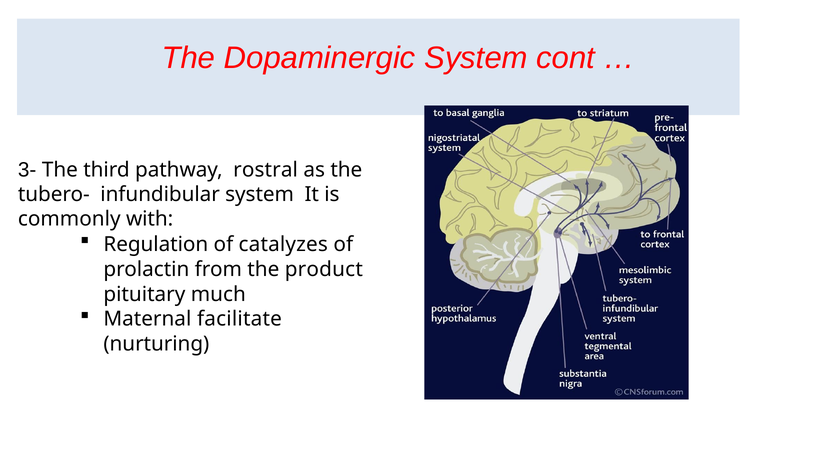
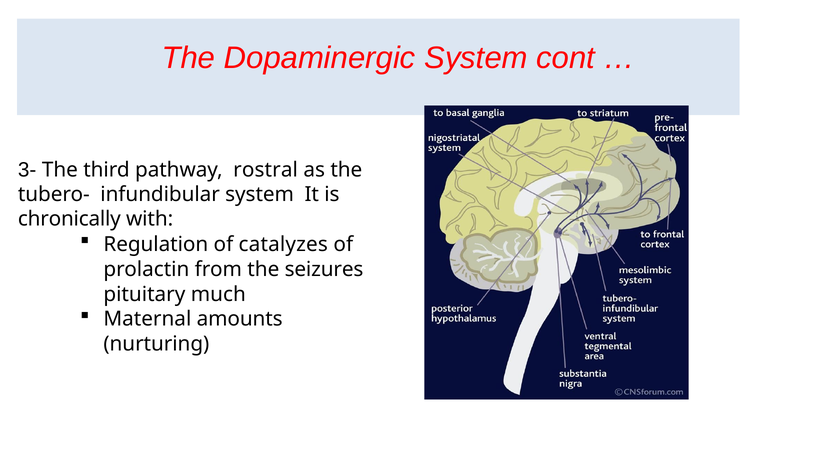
commonly: commonly -> chronically
product: product -> seizures
facilitate: facilitate -> amounts
